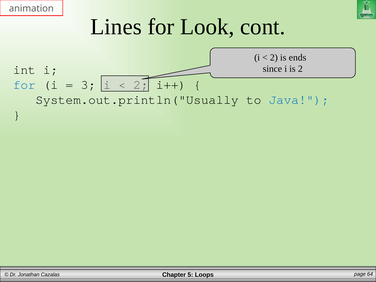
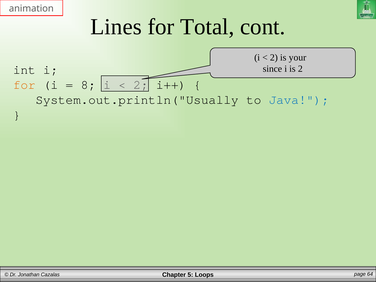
Look: Look -> Total
ends: ends -> your
for at (24, 85) colour: blue -> orange
3: 3 -> 8
